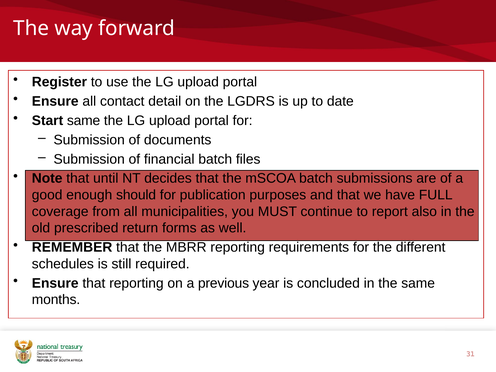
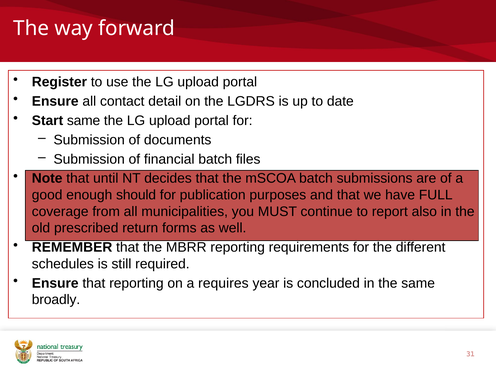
previous: previous -> requires
months: months -> broadly
